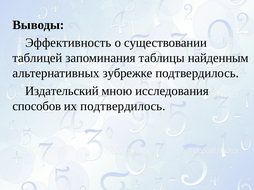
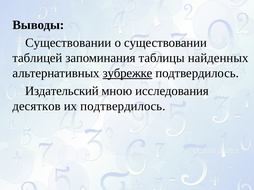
Эффективность at (68, 43): Эффективность -> Существовании
найденным: найденным -> найденных
зубрежке underline: none -> present
способов: способов -> десятков
